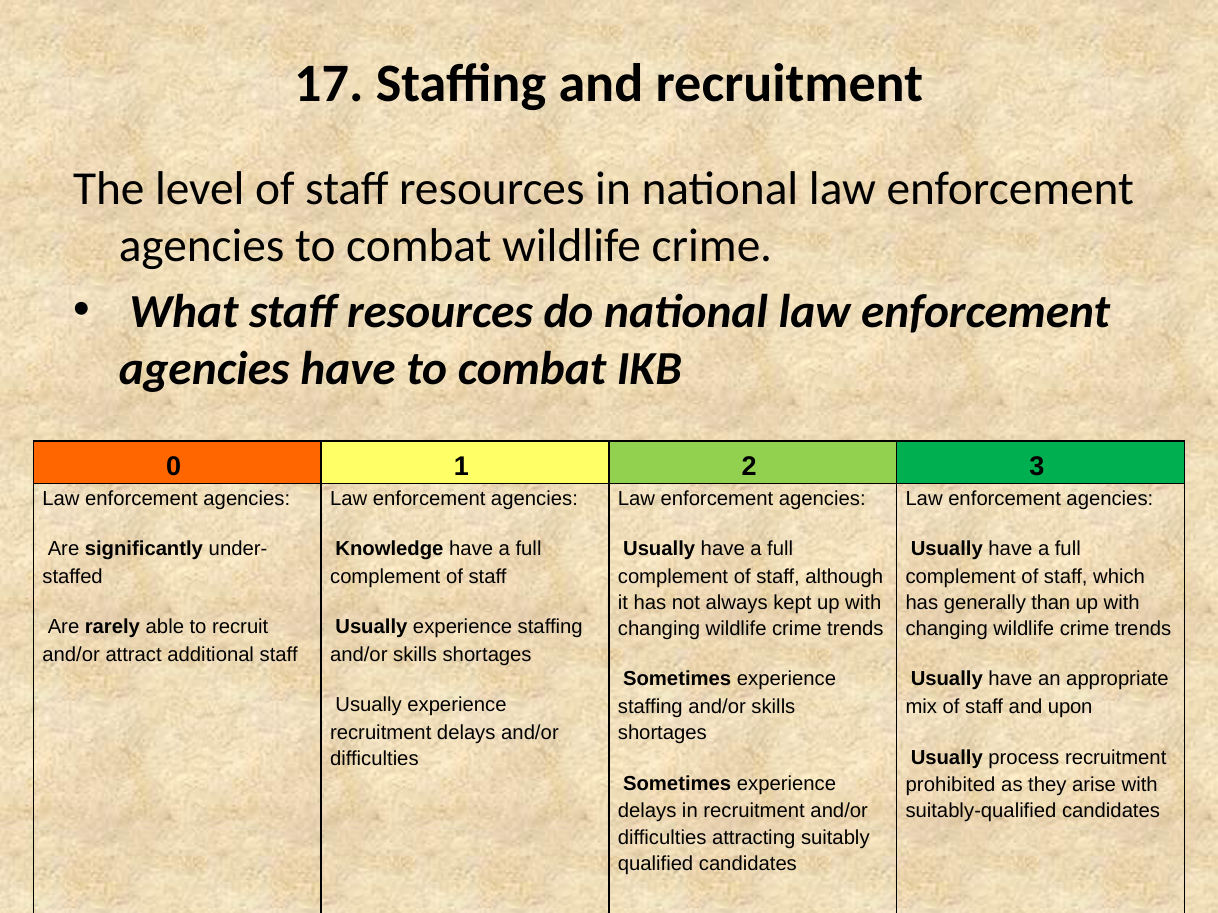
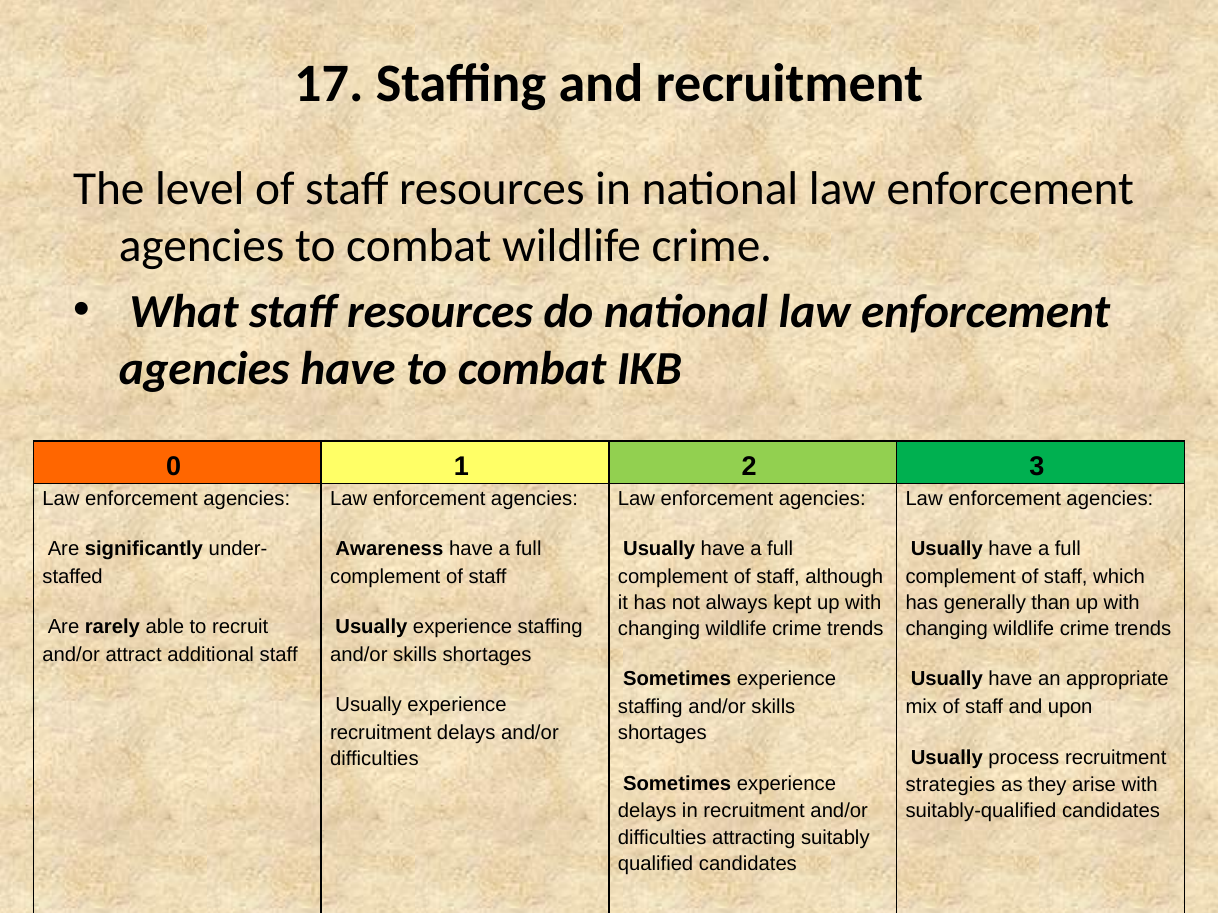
Knowledge: Knowledge -> Awareness
prohibited: prohibited -> strategies
